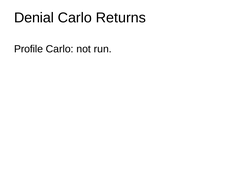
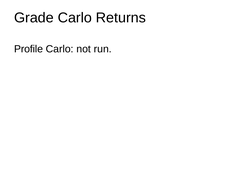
Denial: Denial -> Grade
